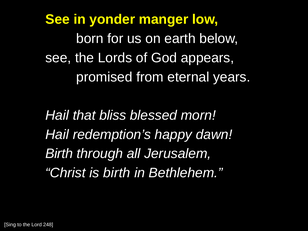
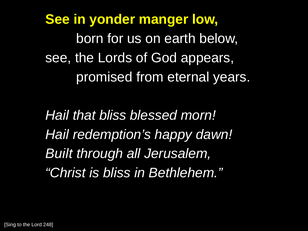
Birth at (59, 154): Birth -> Built
is birth: birth -> bliss
